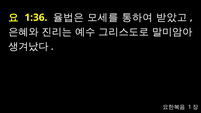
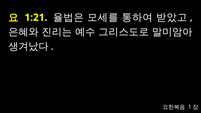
1:36: 1:36 -> 1:21
